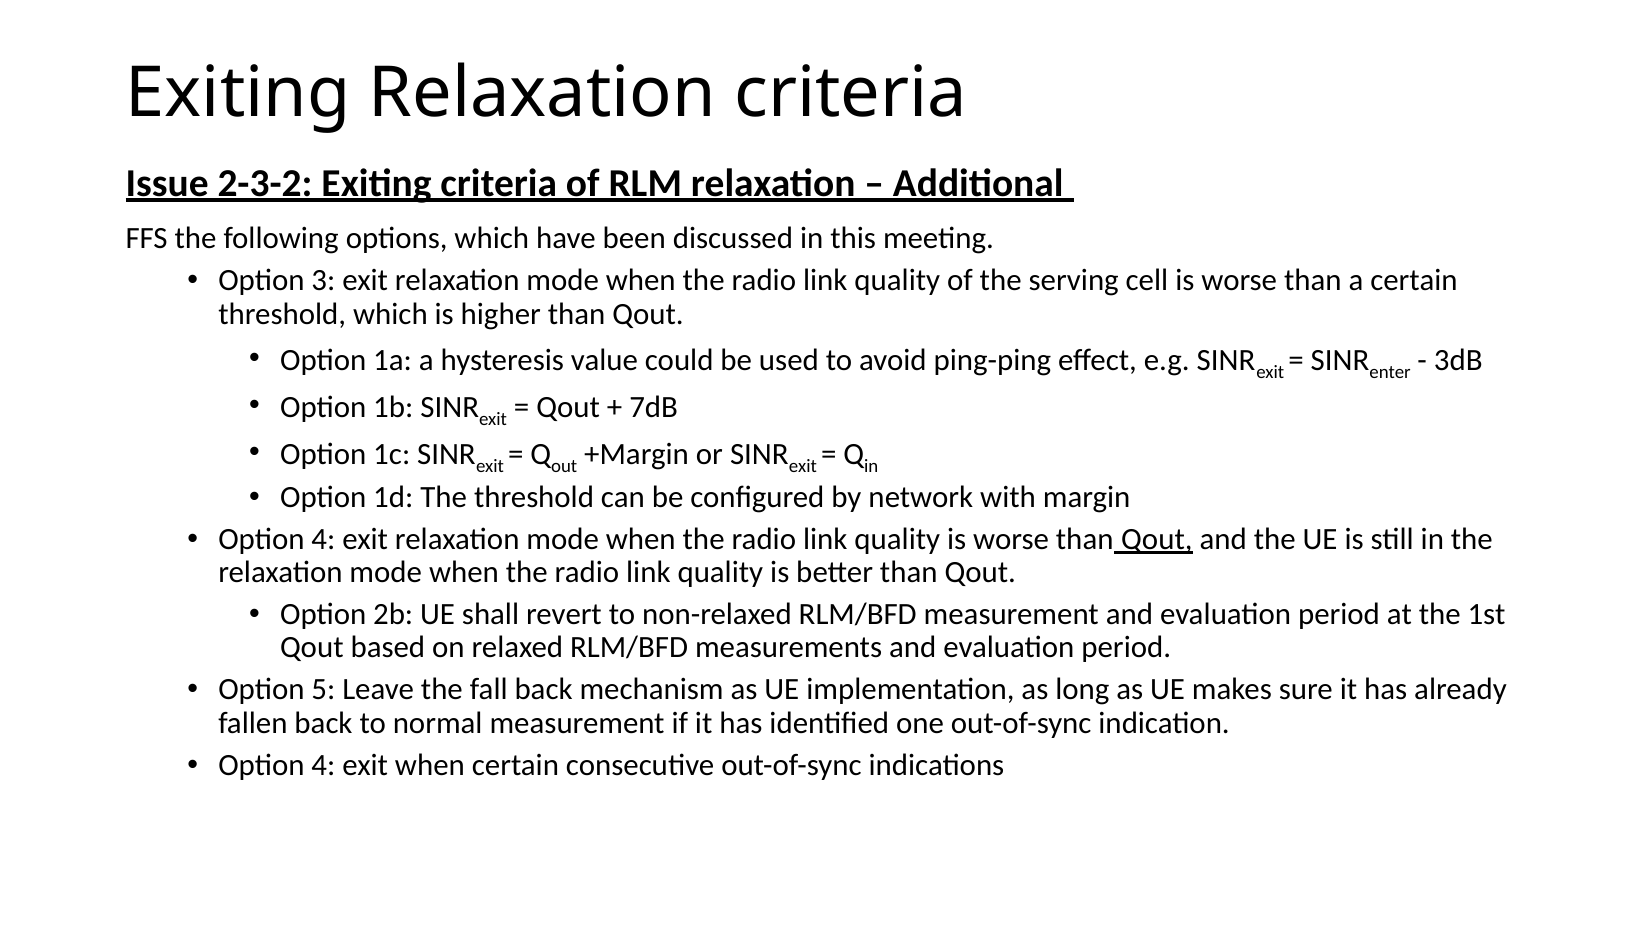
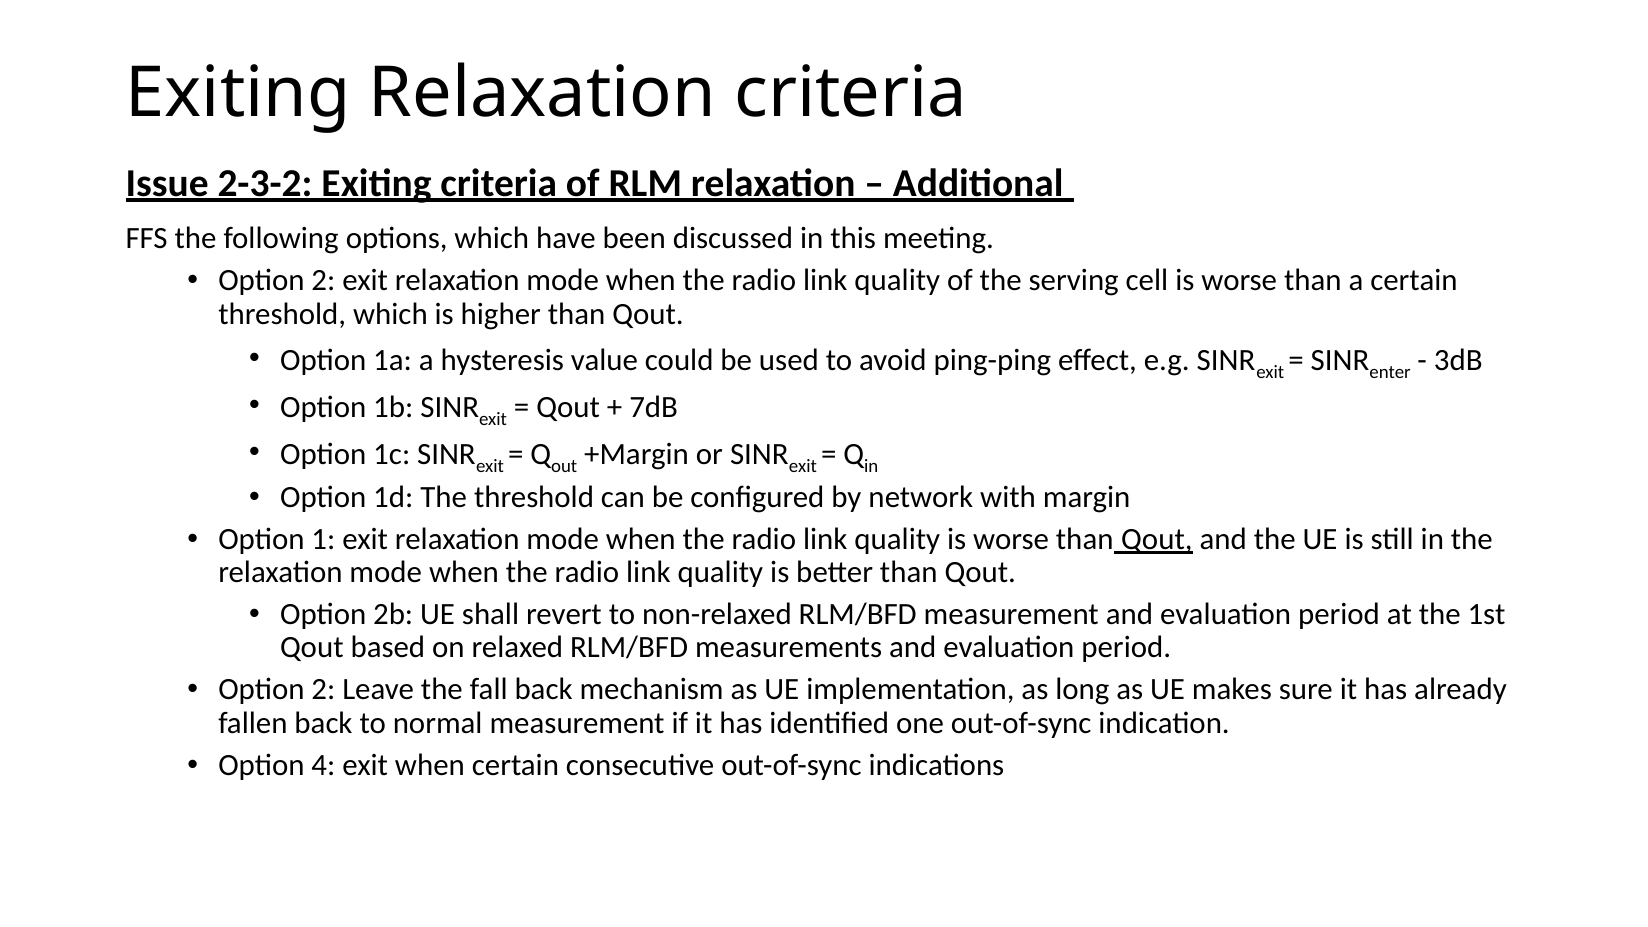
3 at (323, 281): 3 -> 2
4 at (323, 539): 4 -> 1
5 at (323, 690): 5 -> 2
